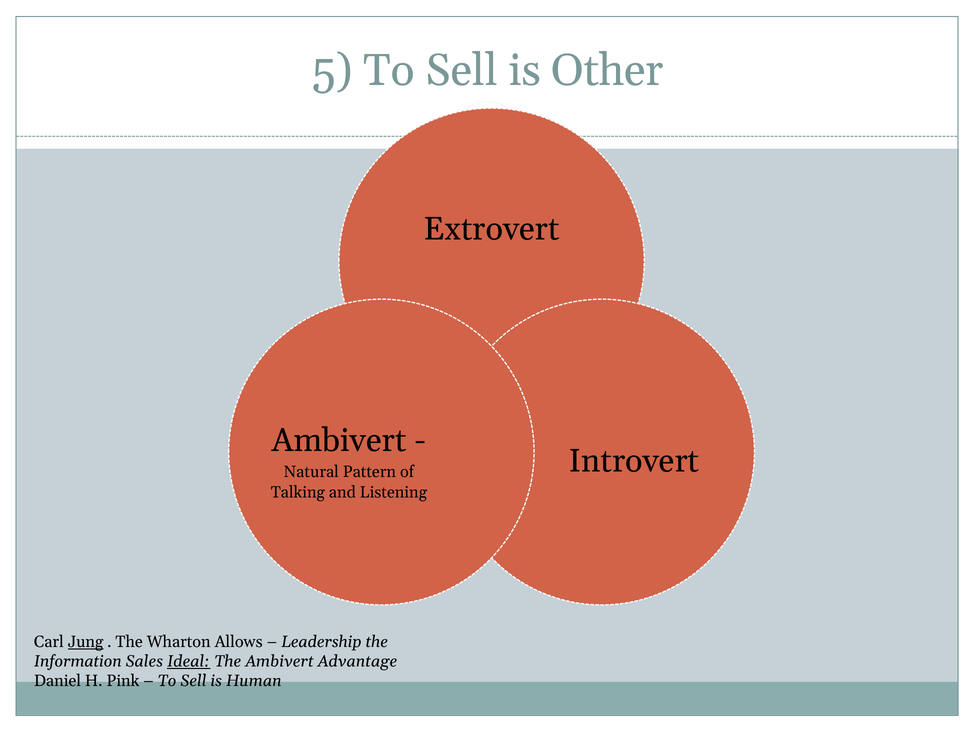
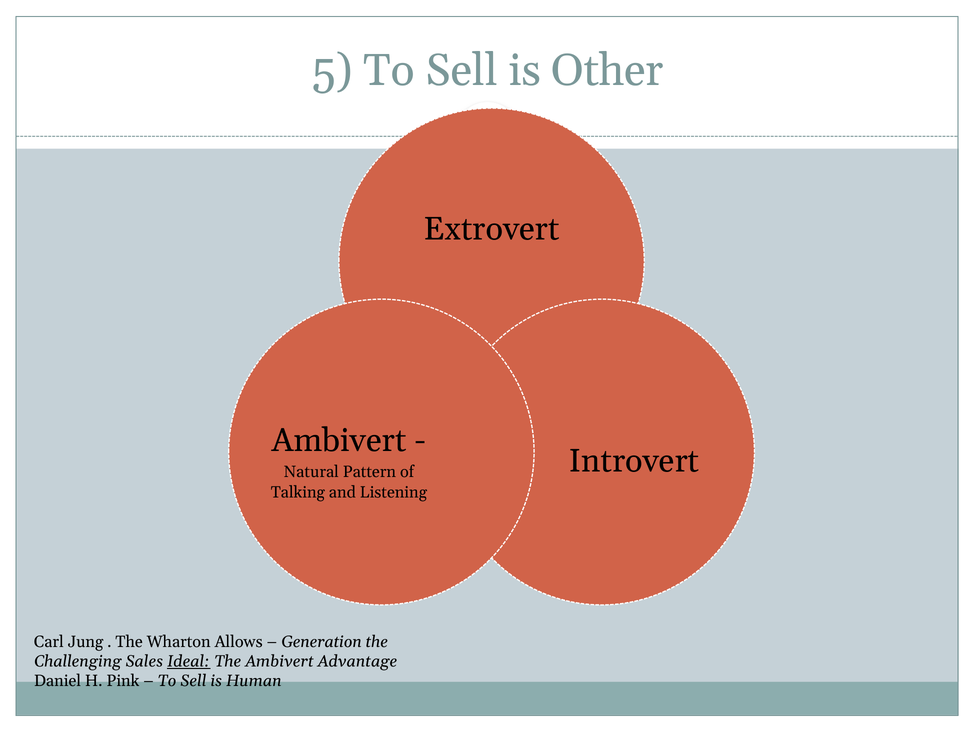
Jung underline: present -> none
Leadership: Leadership -> Generation
Information: Information -> Challenging
